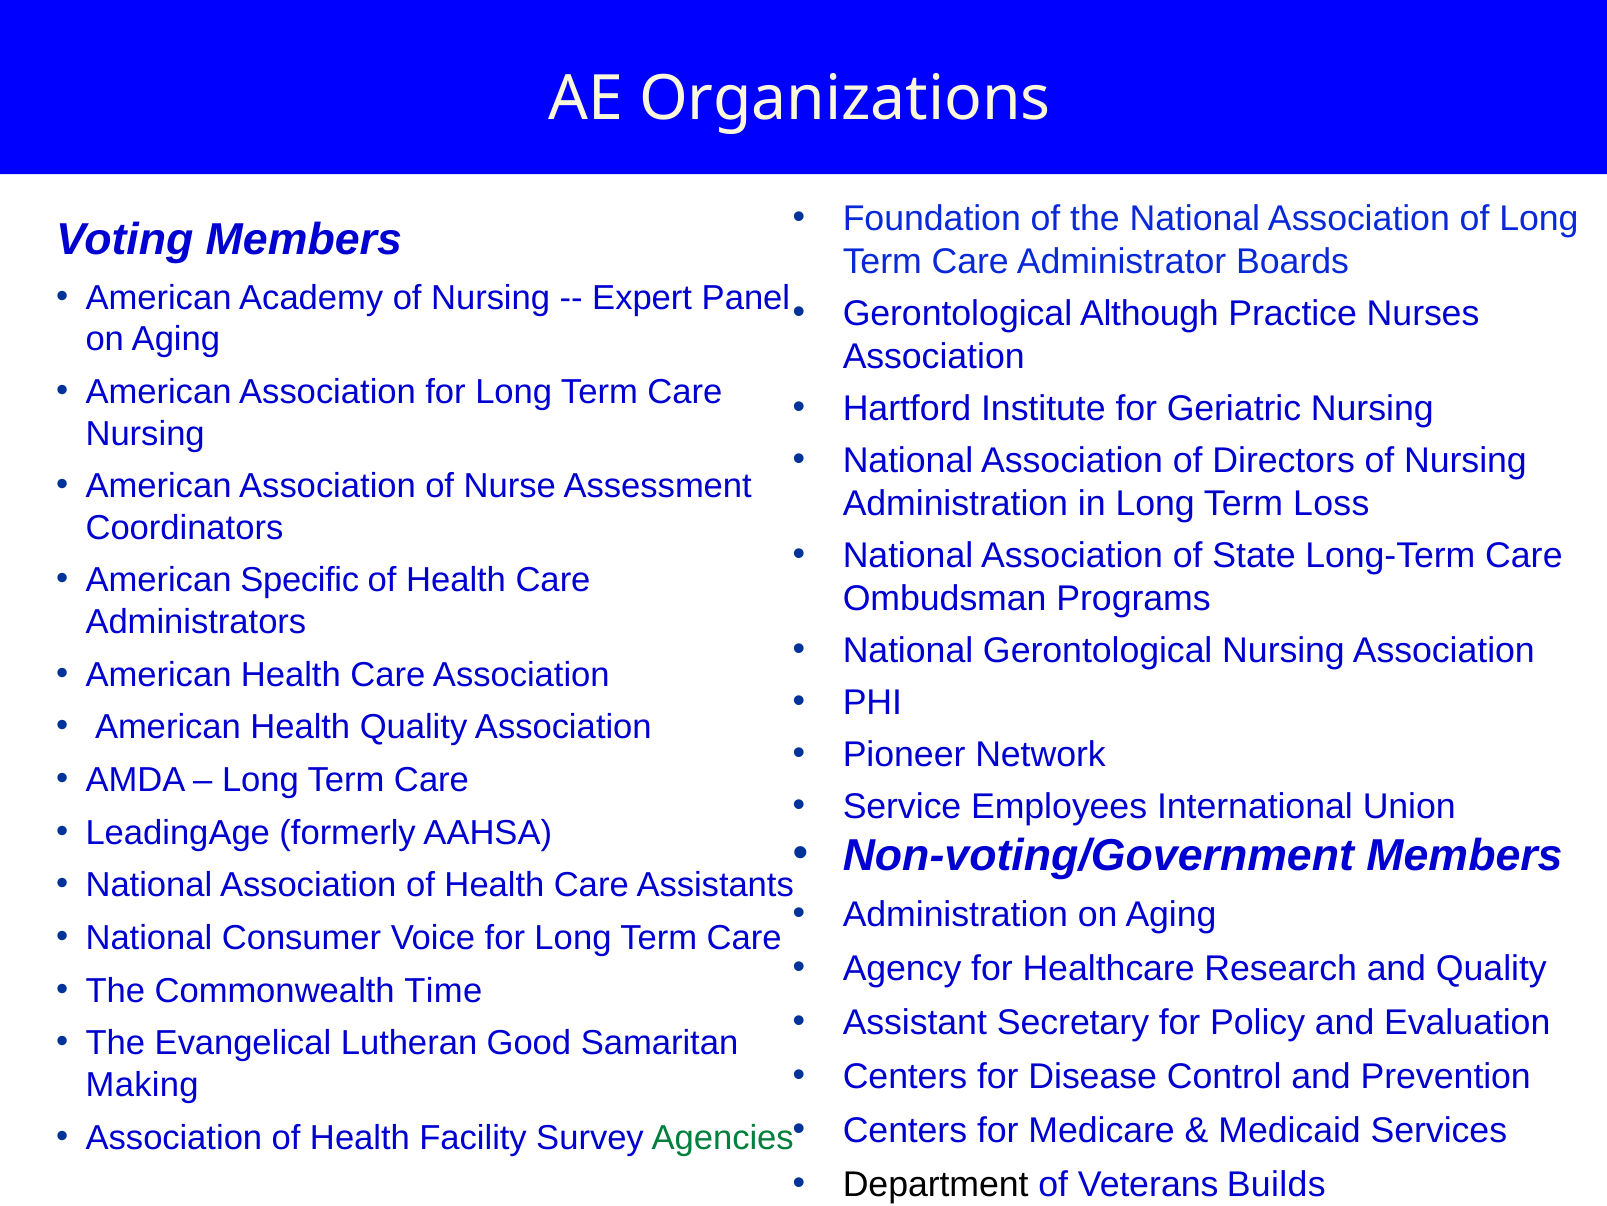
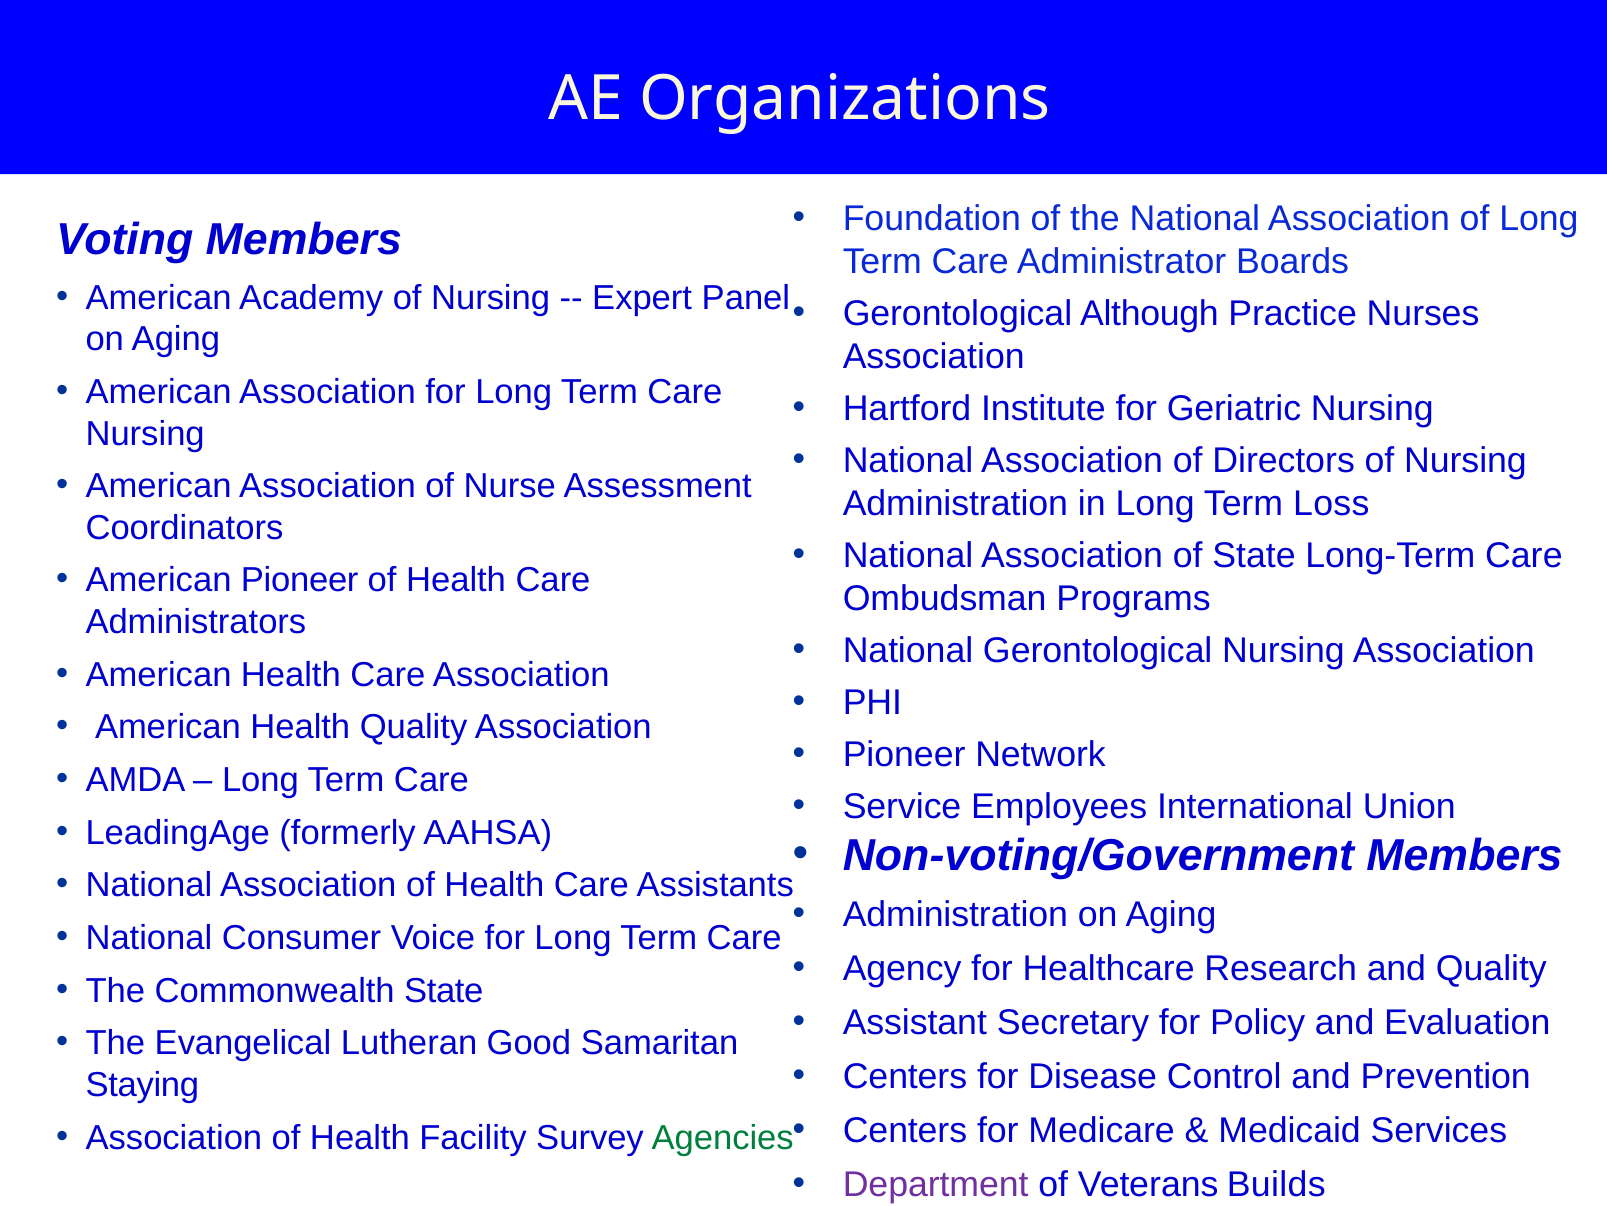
American Specific: Specific -> Pioneer
Commonwealth Time: Time -> State
Making: Making -> Staying
Department colour: black -> purple
